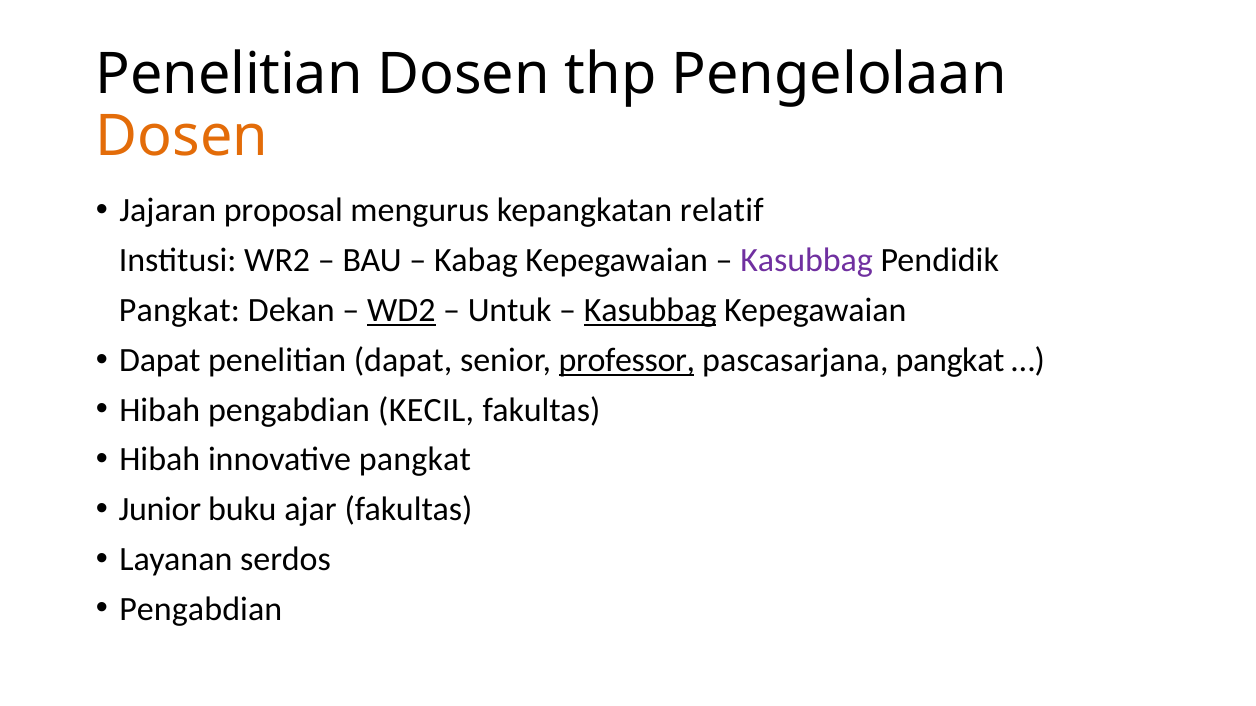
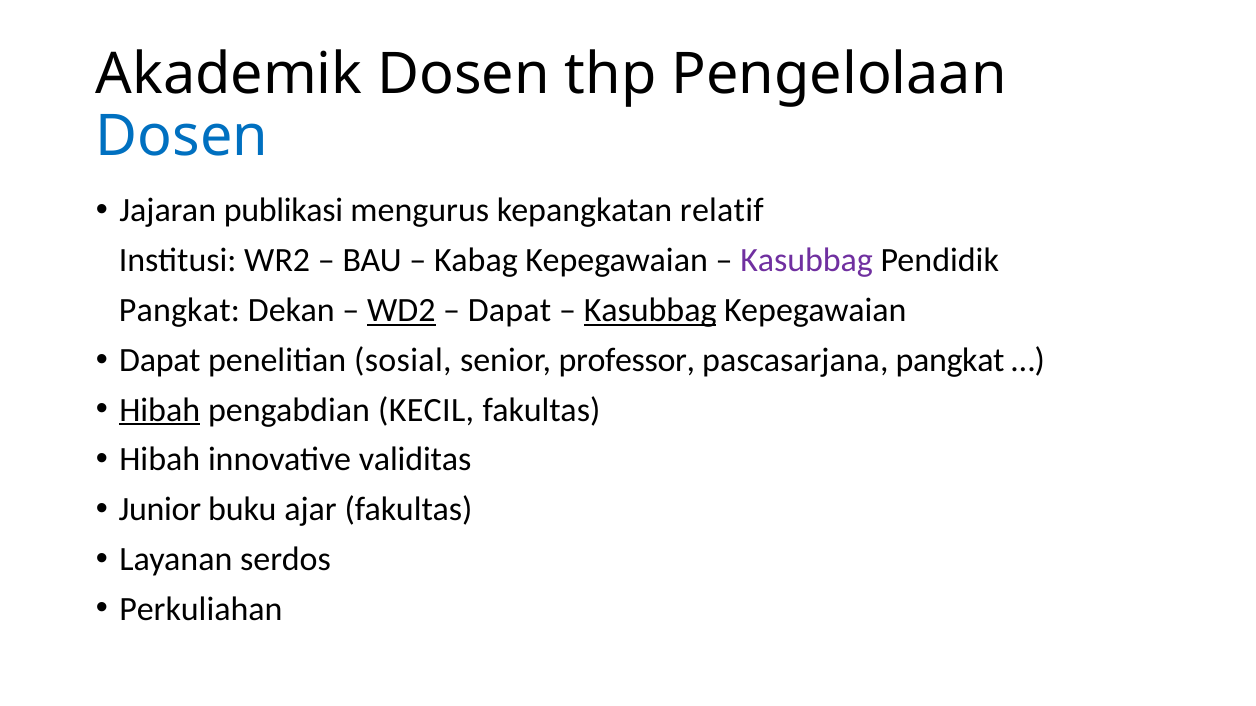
Penelitian at (229, 74): Penelitian -> Akademik
Dosen at (182, 137) colour: orange -> blue
proposal: proposal -> publikasi
Untuk at (510, 311): Untuk -> Dapat
penelitian dapat: dapat -> sosial
professor underline: present -> none
Hibah at (160, 410) underline: none -> present
innovative pangkat: pangkat -> validitas
Pengabdian at (201, 609): Pengabdian -> Perkuliahan
